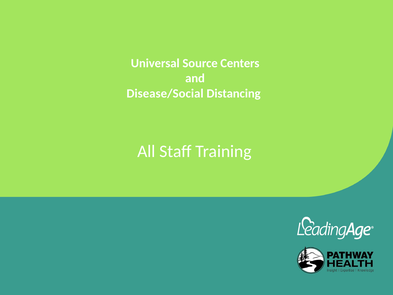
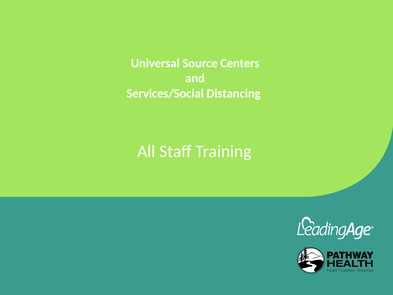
Disease/Social: Disease/Social -> Services/Social
